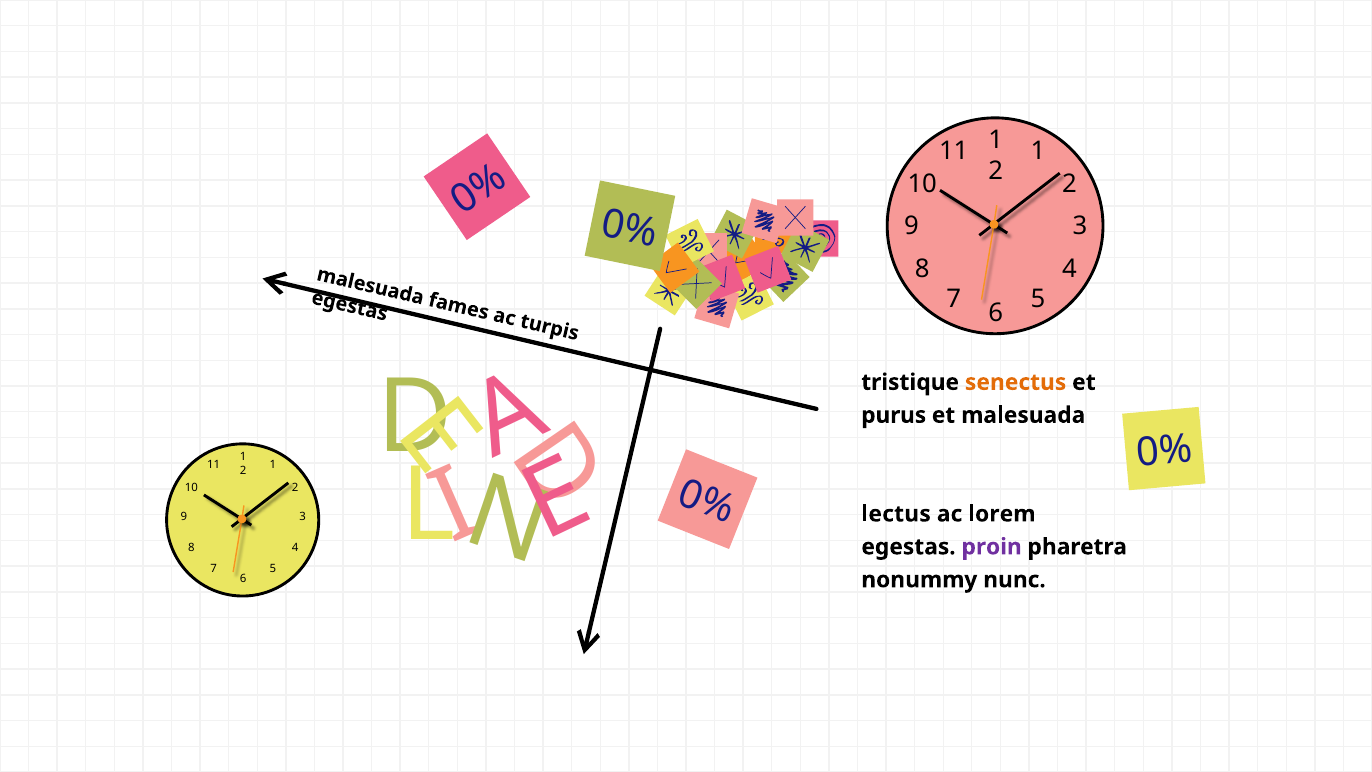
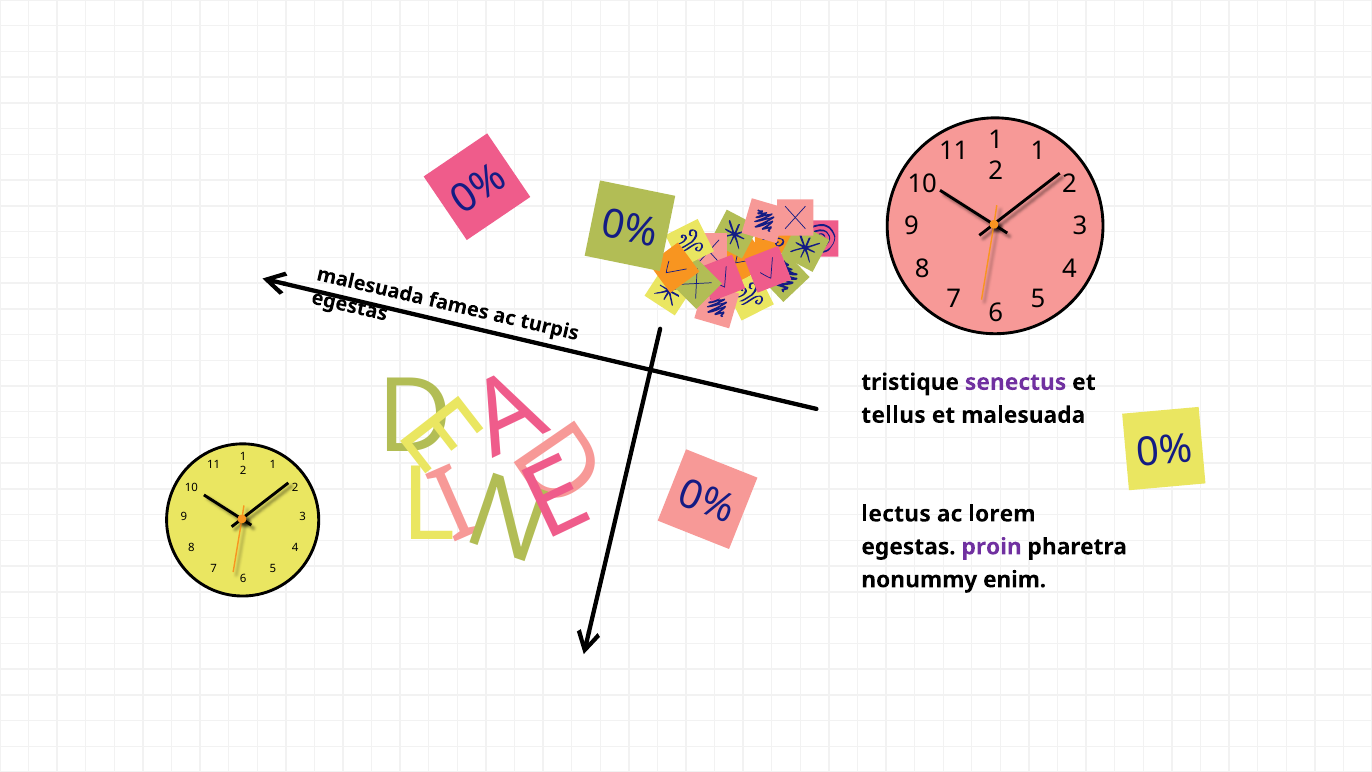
senectus colour: orange -> purple
purus: purus -> tellus
nunc: nunc -> enim
